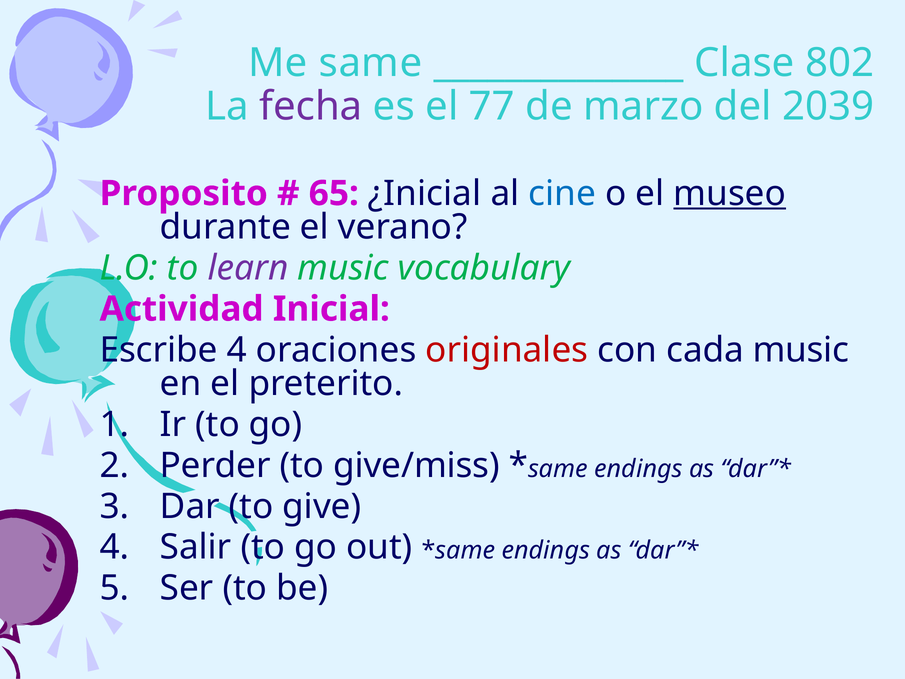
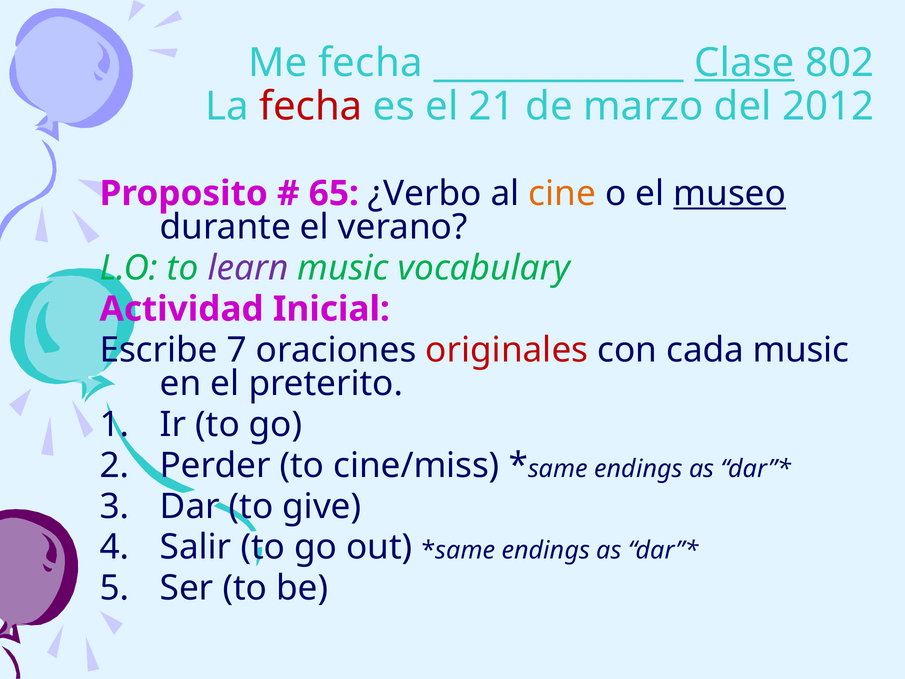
Me same: same -> fecha
Clase underline: none -> present
fecha at (311, 106) colour: purple -> red
77: 77 -> 21
2039: 2039 -> 2012
¿Inicial: ¿Inicial -> ¿Verbo
cine colour: blue -> orange
Escribe 4: 4 -> 7
give/miss: give/miss -> cine/miss
